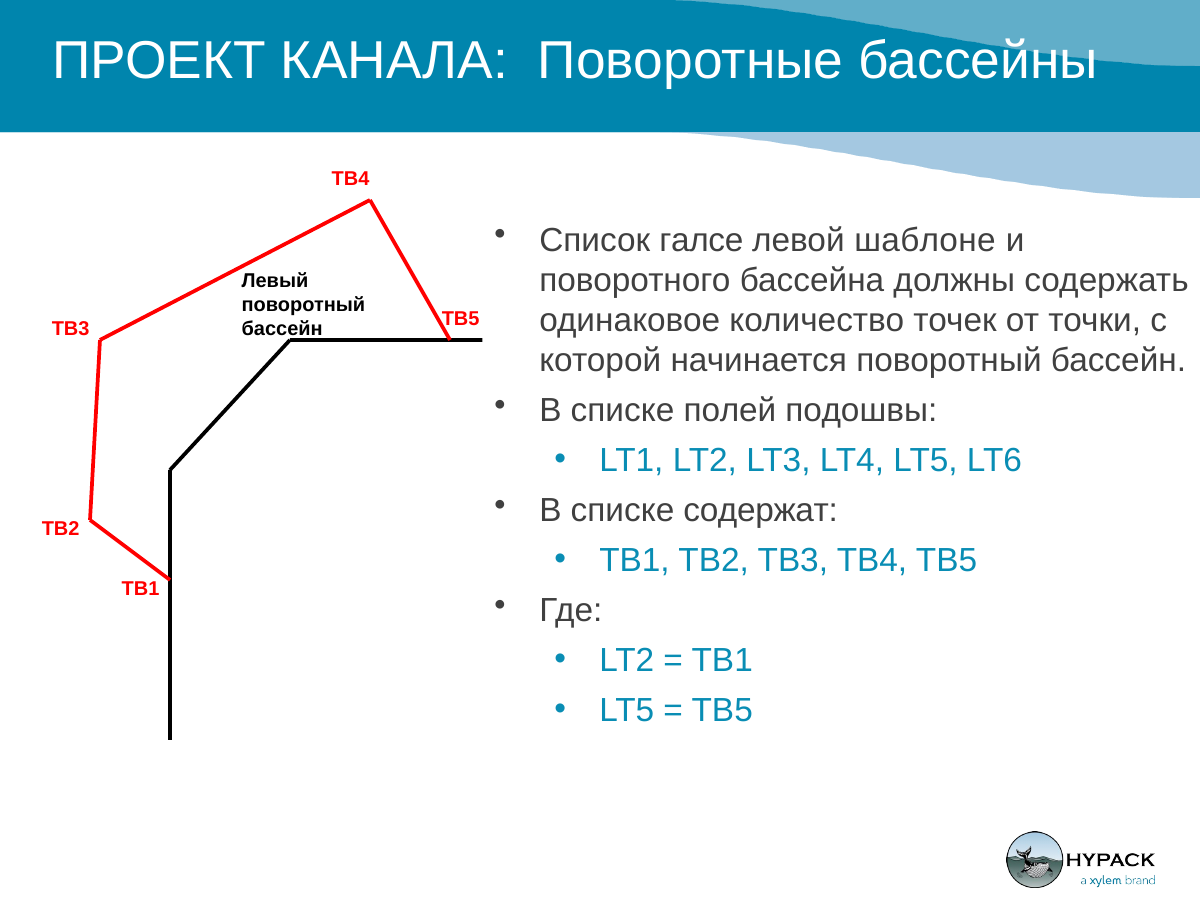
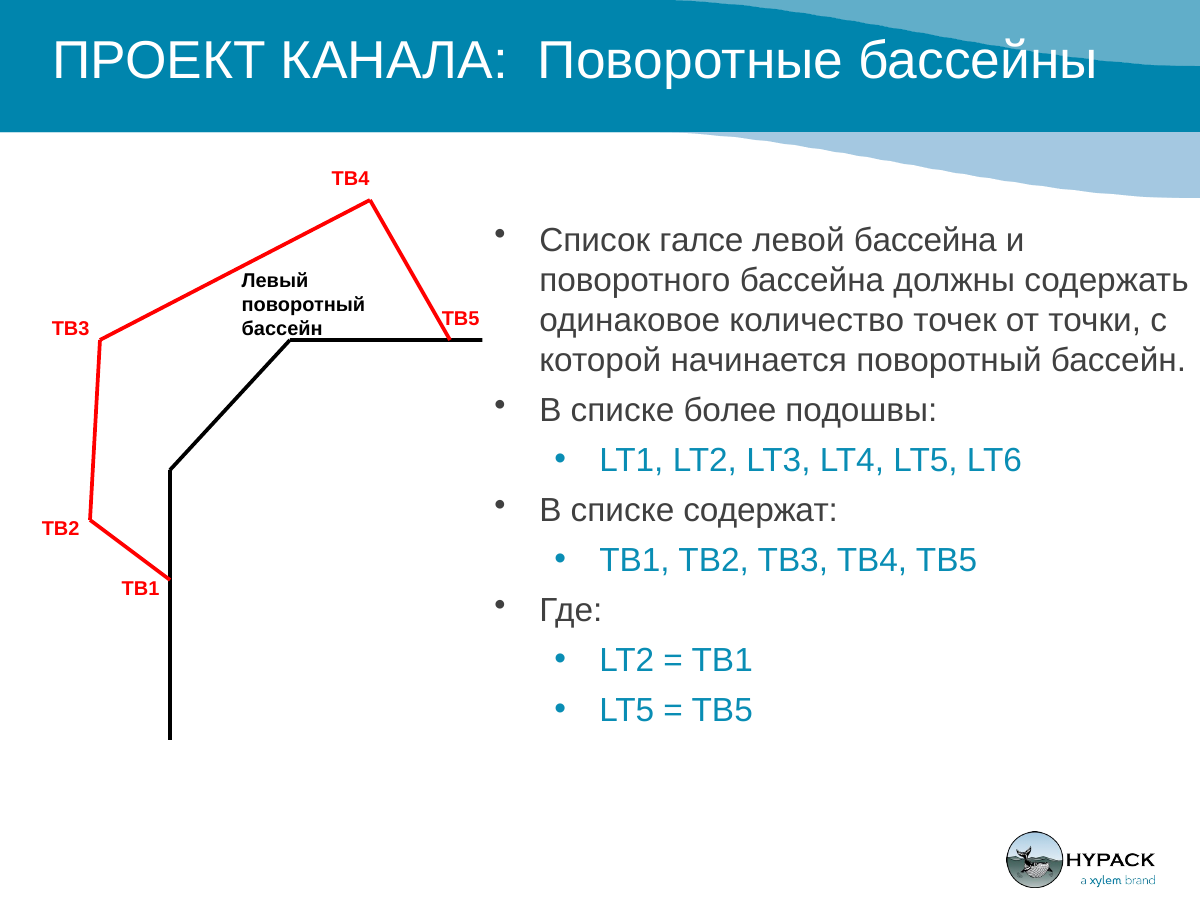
левой шаблоне: шаблоне -> бассейна
полей: полей -> более
